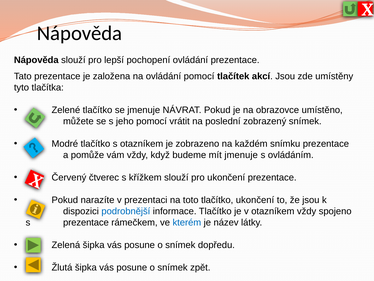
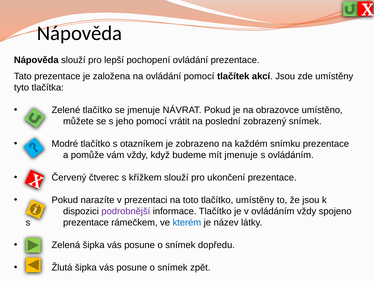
tlačítko ukončení: ukončení -> umístěny
podrobnější colour: blue -> purple
v otazníkem: otazníkem -> ovládáním
